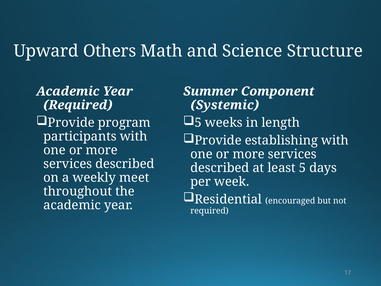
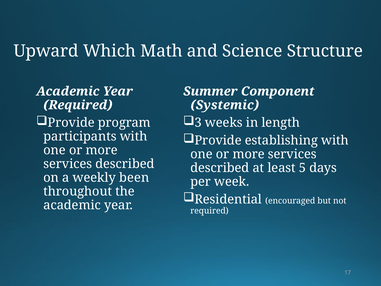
Others: Others -> Which
5 at (198, 123): 5 -> 3
meet: meet -> been
